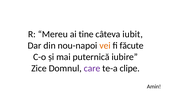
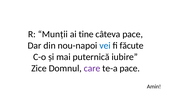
Mereu: Mereu -> Munții
câteva iubit: iubit -> pace
vei colour: orange -> blue
te-a clipe: clipe -> pace
